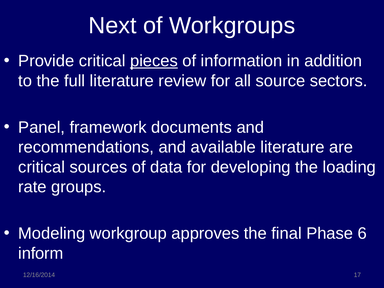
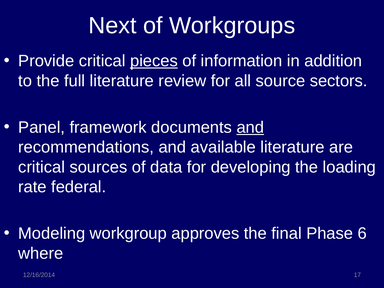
and at (250, 127) underline: none -> present
groups: groups -> federal
inform: inform -> where
